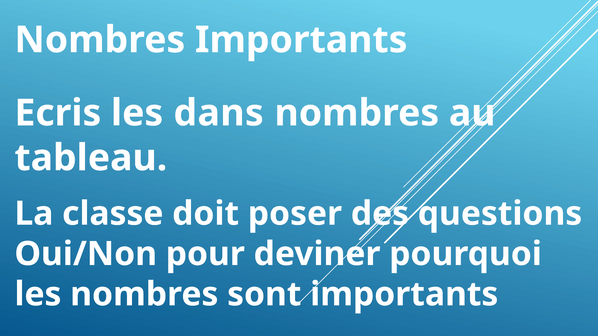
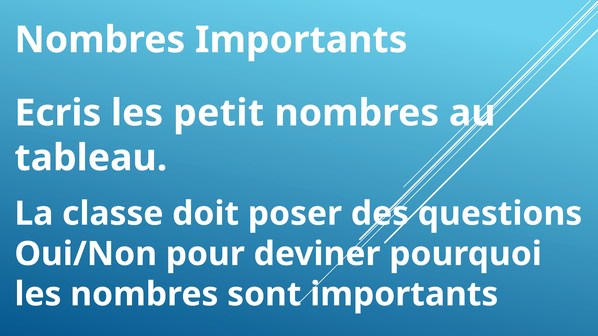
dans: dans -> petit
